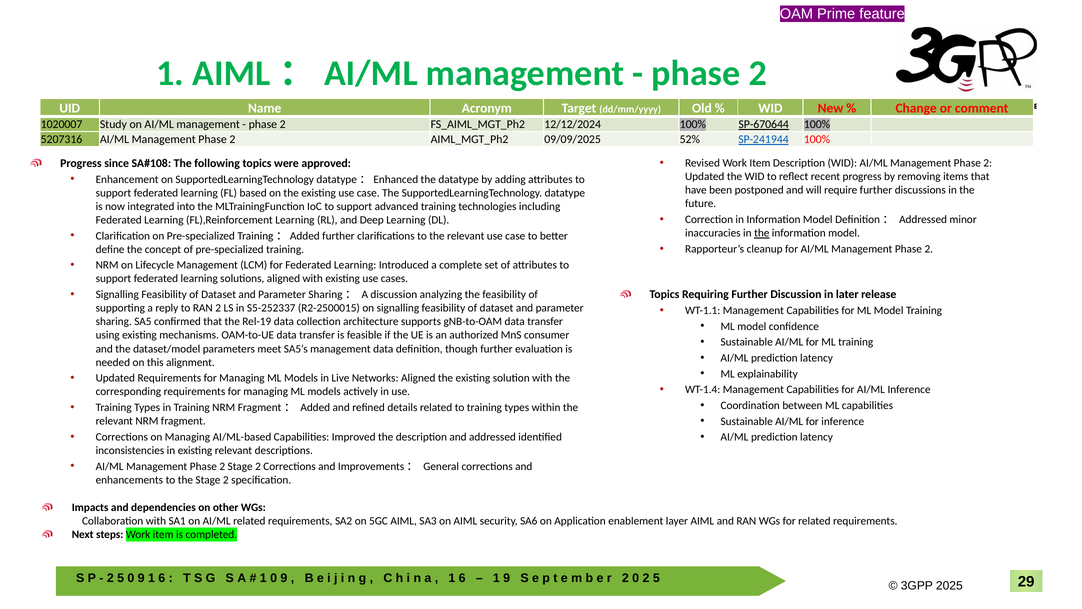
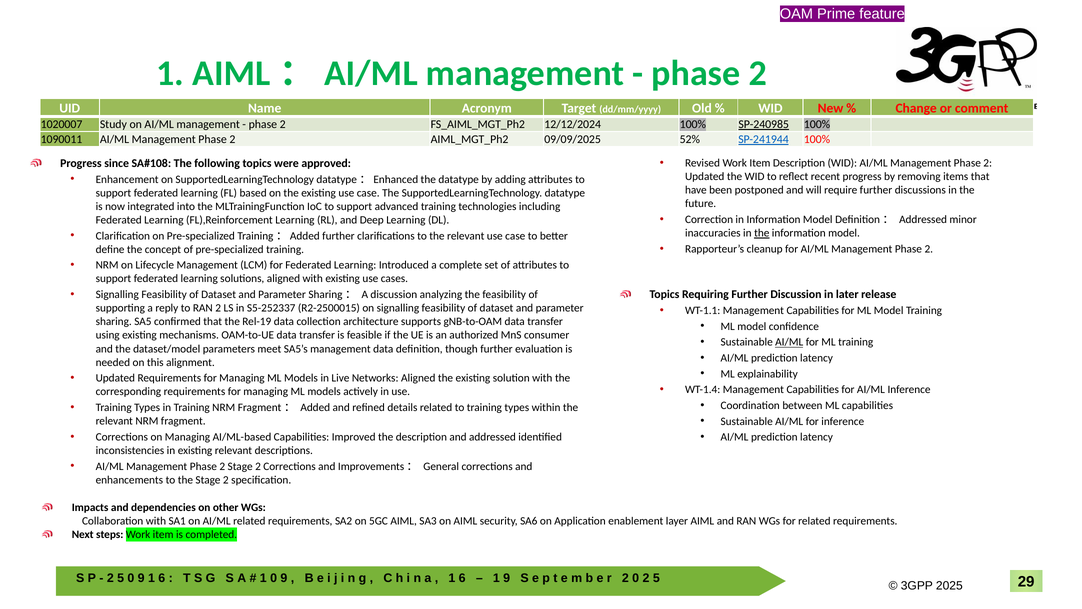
SP-670644: SP-670644 -> SP-240985
5207316: 5207316 -> 1090011
AI/ML at (789, 342) underline: none -> present
